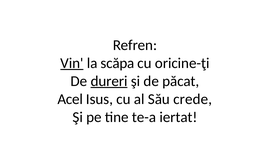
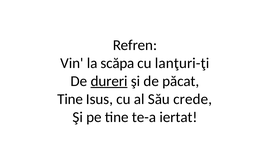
Vin underline: present -> none
oricine-ţi: oricine-ţi -> lanţuri-ţi
Acel at (70, 99): Acel -> Tine
